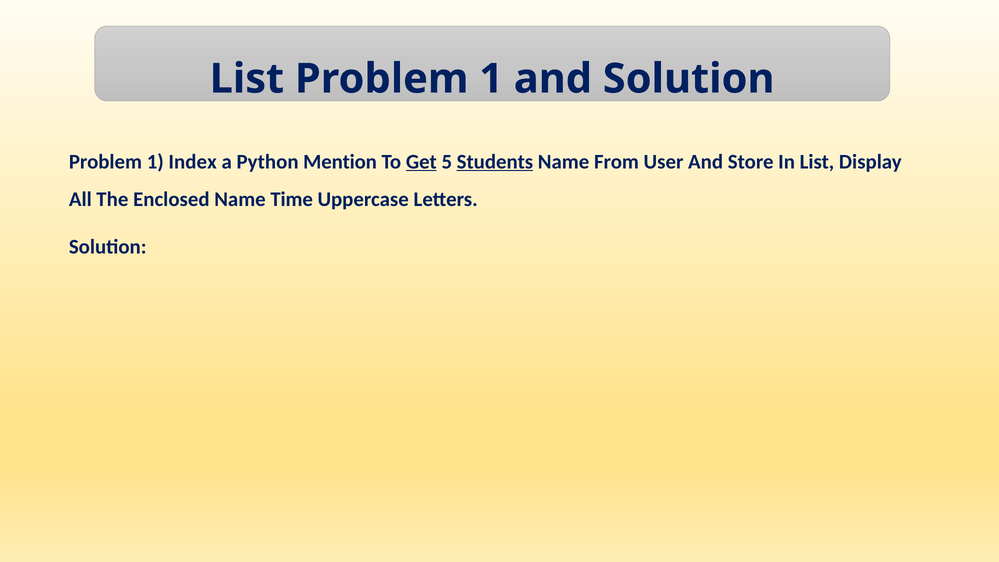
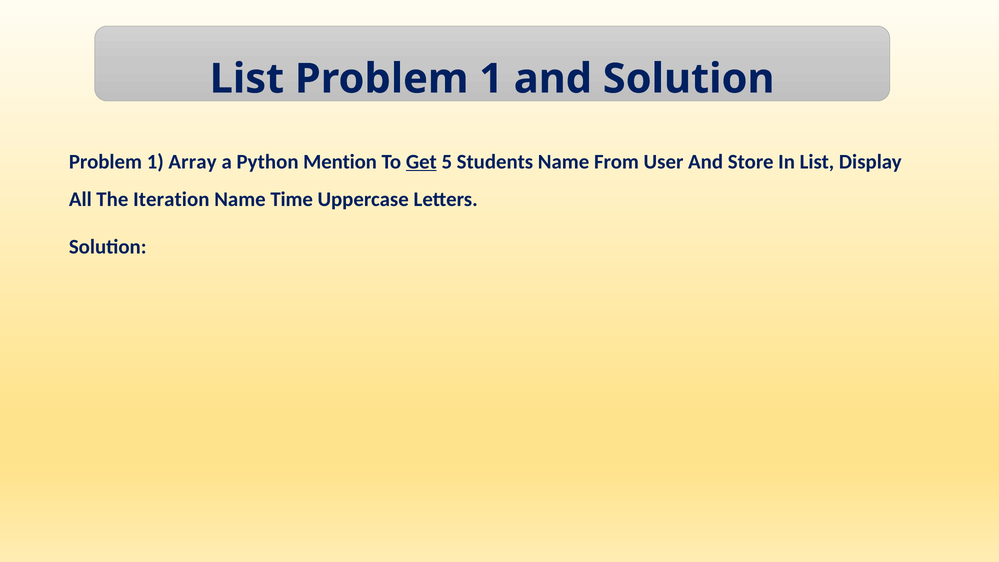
Index: Index -> Array
Students underline: present -> none
Enclosed: Enclosed -> Iteration
